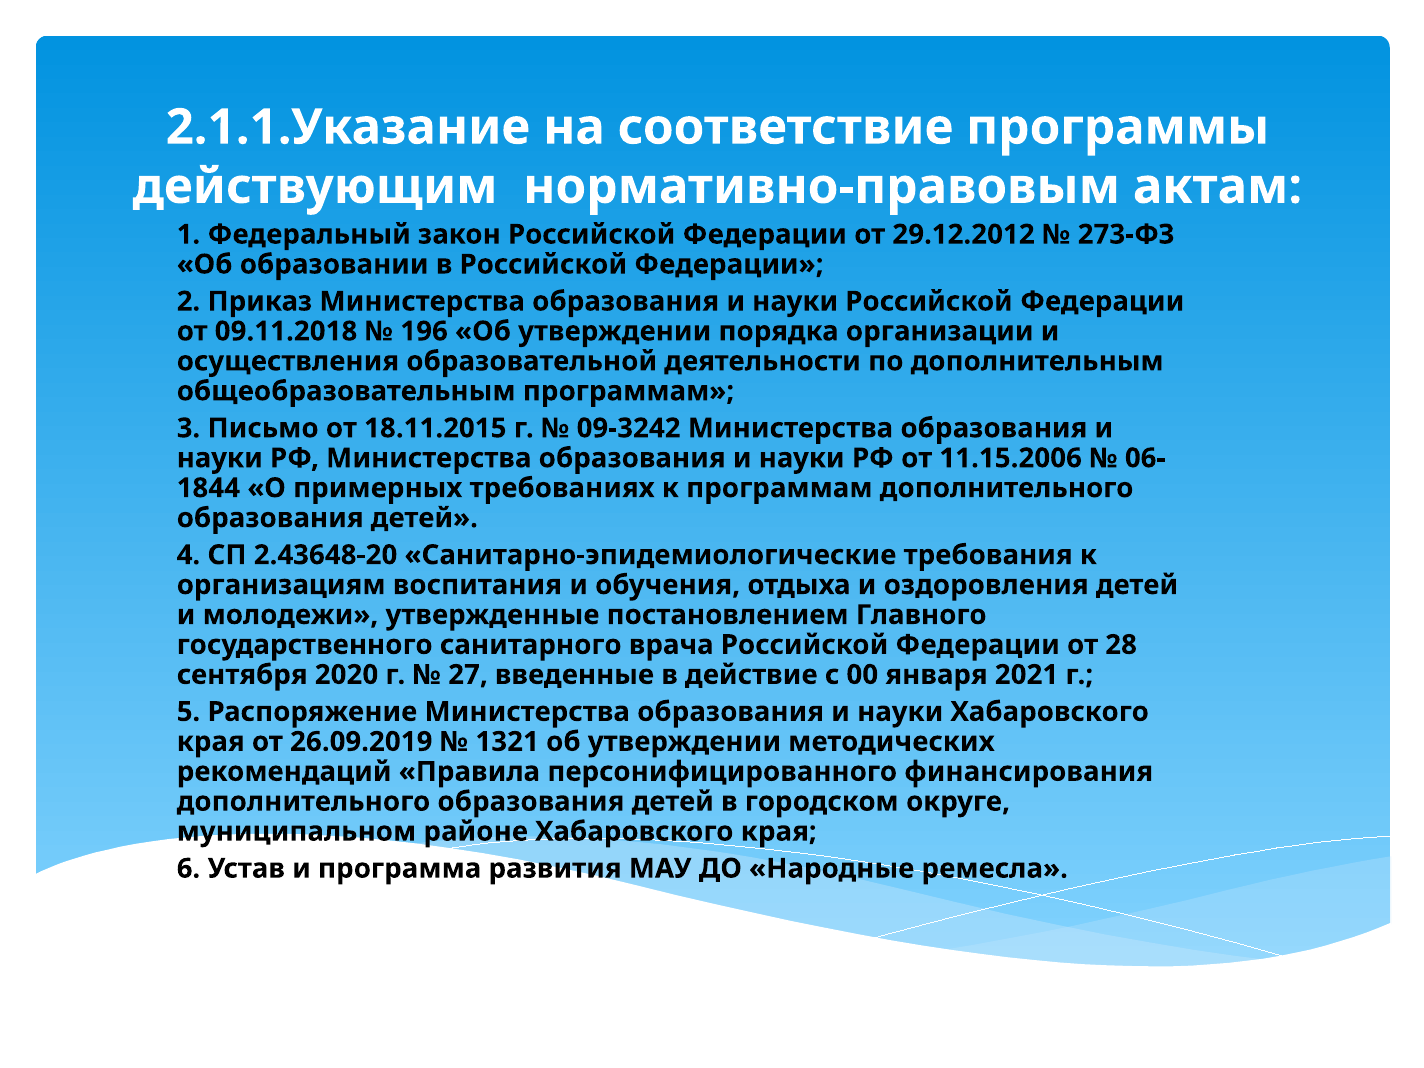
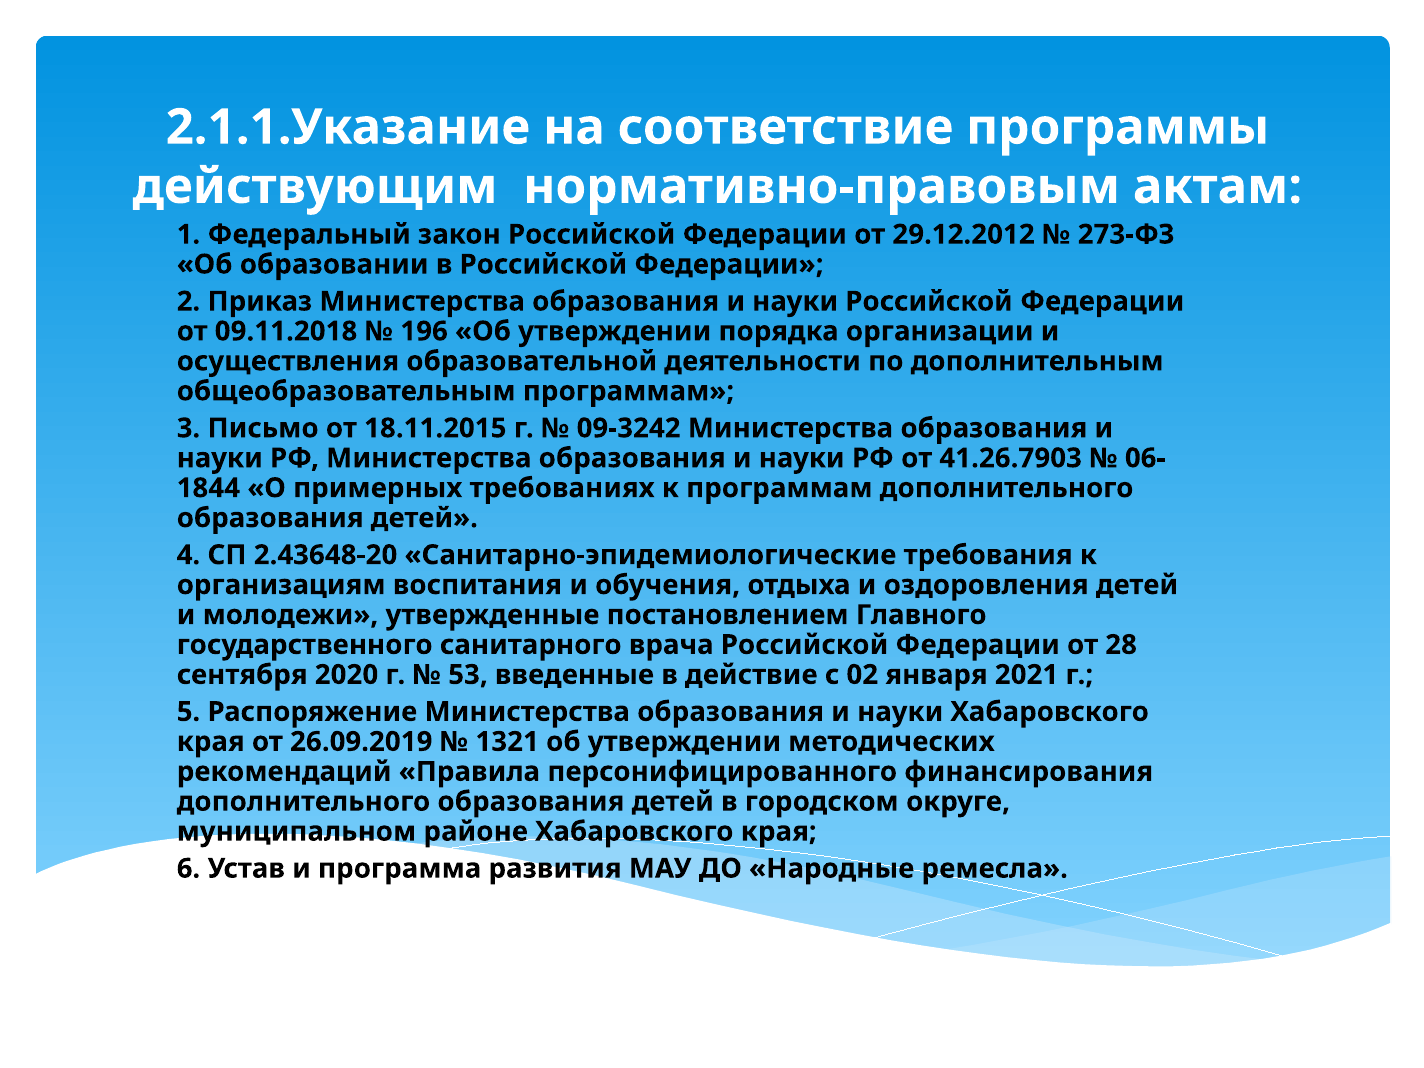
11.15.2006: 11.15.2006 -> 41.26.7903
27: 27 -> 53
00: 00 -> 02
